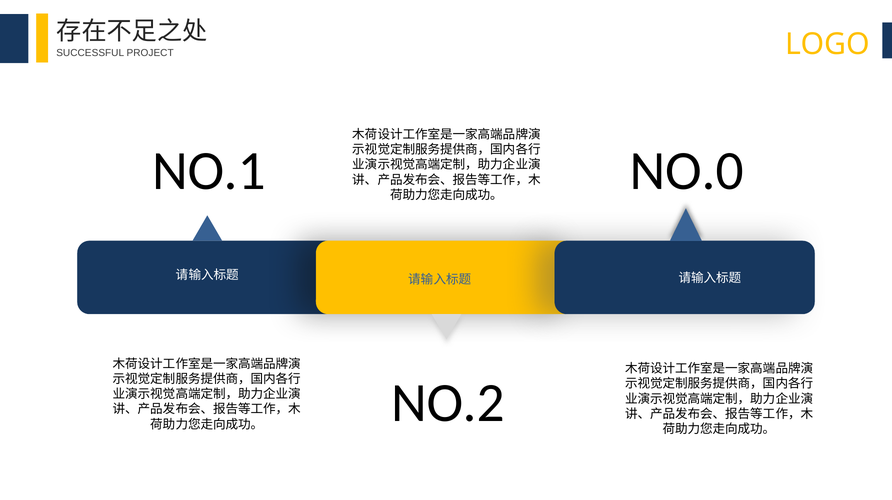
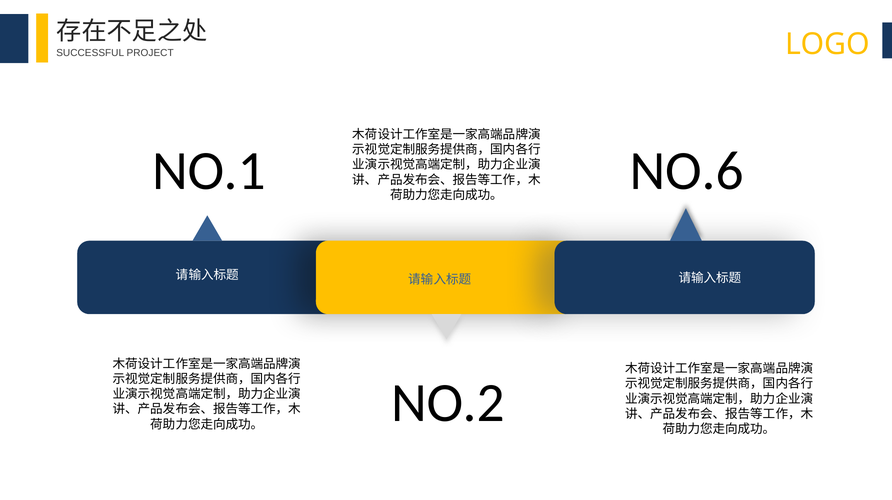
NO.0: NO.0 -> NO.6
